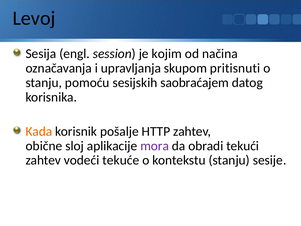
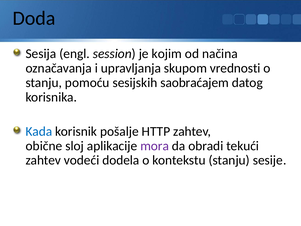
Levoj: Levoj -> Doda
pritisnuti: pritisnuti -> vrednosti
Kada colour: orange -> blue
tekuće: tekuće -> dodela
